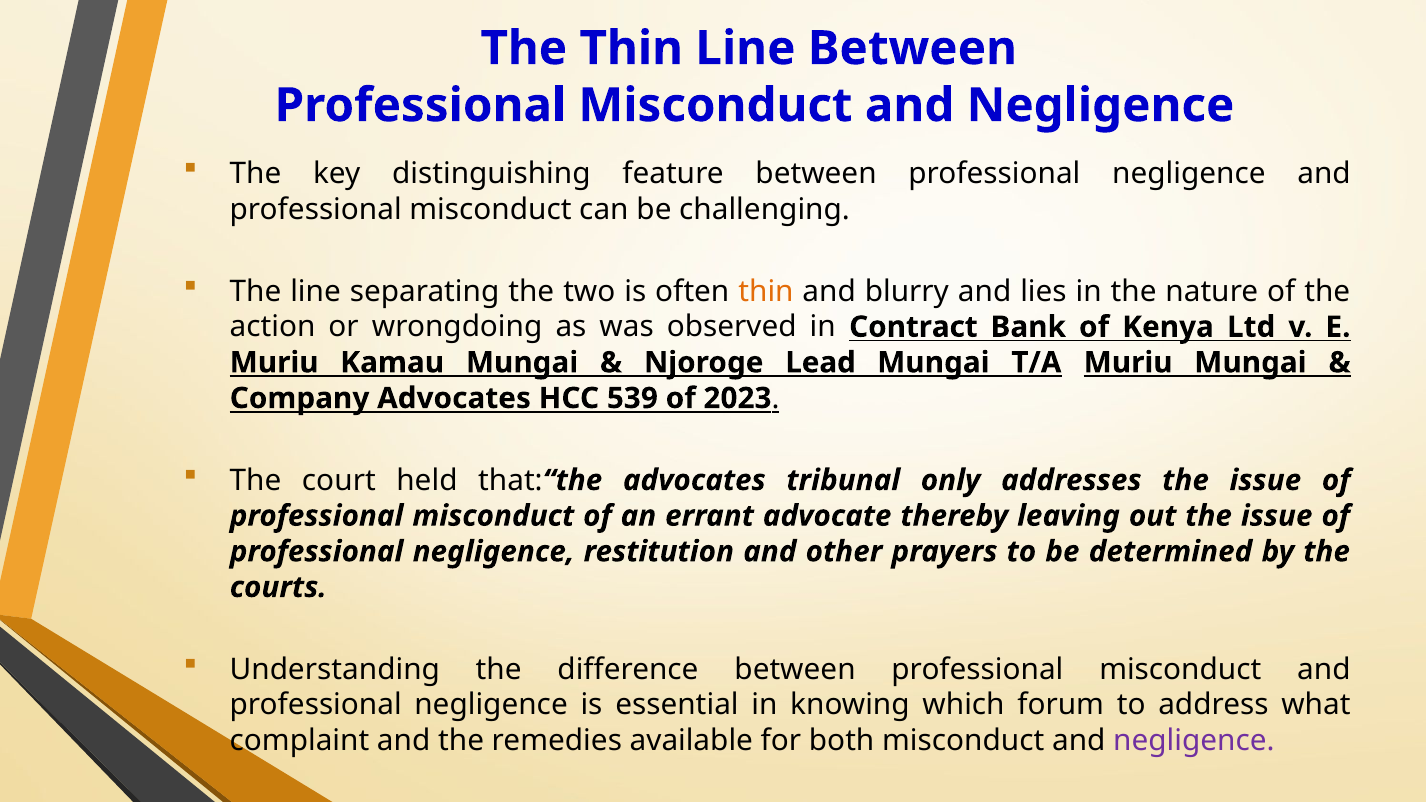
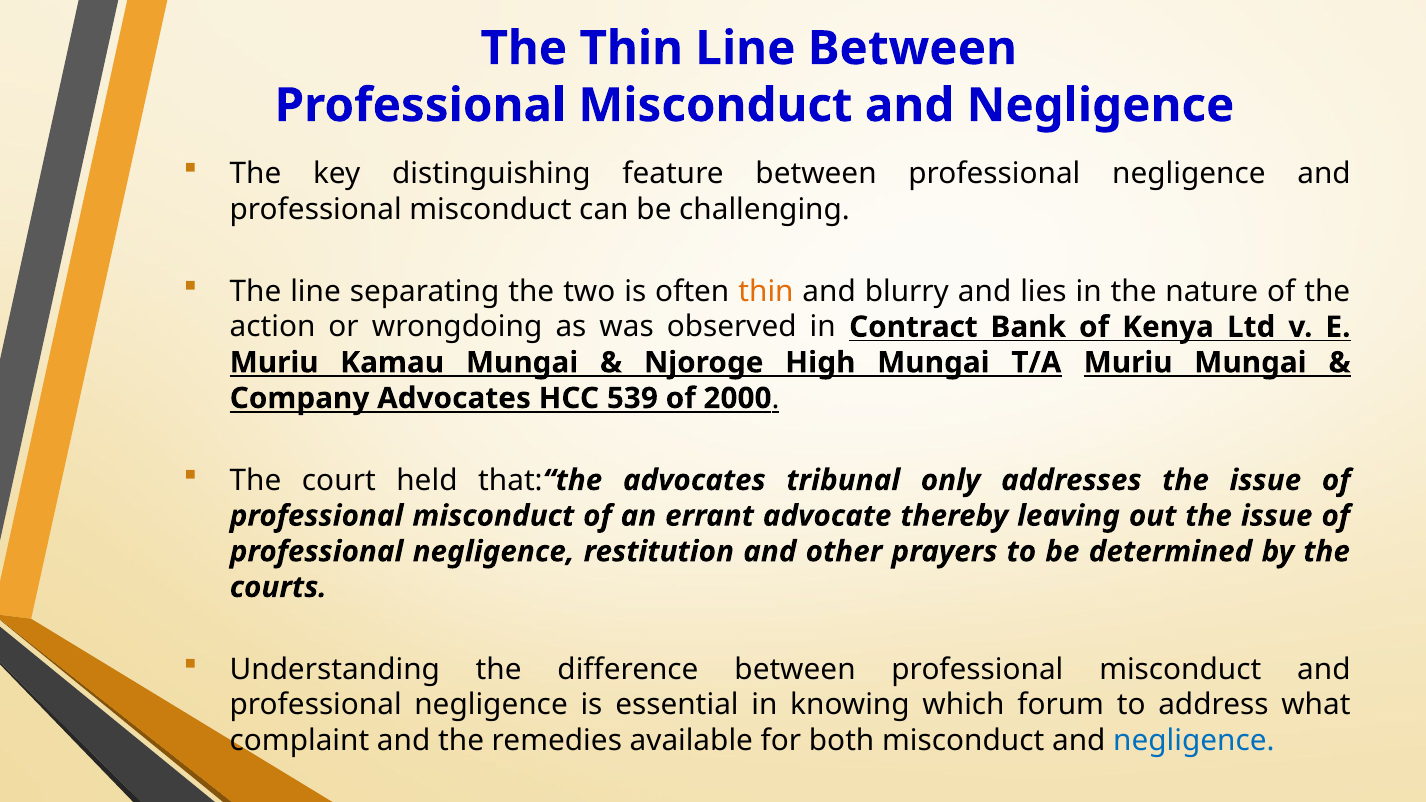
Lead: Lead -> High
2023: 2023 -> 2000
negligence at (1194, 741) colour: purple -> blue
